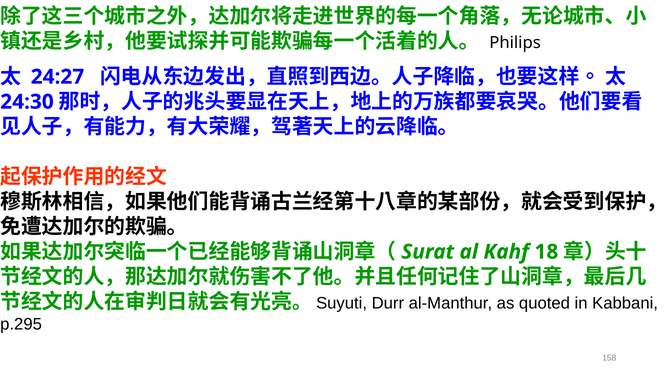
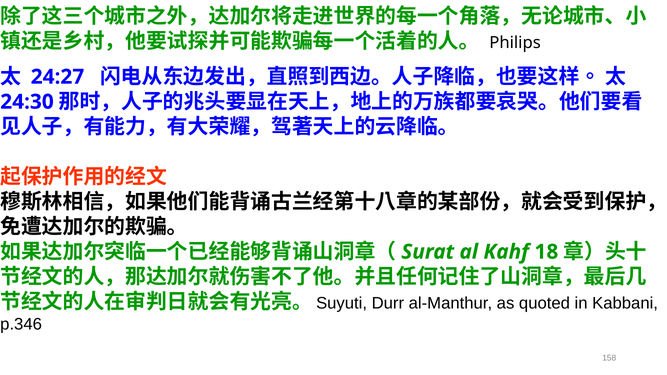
p.295: p.295 -> p.346
